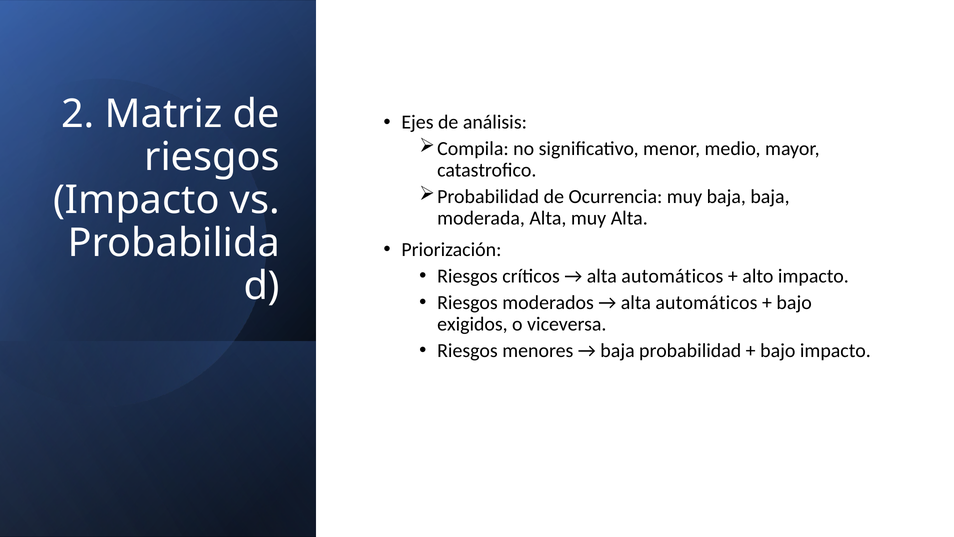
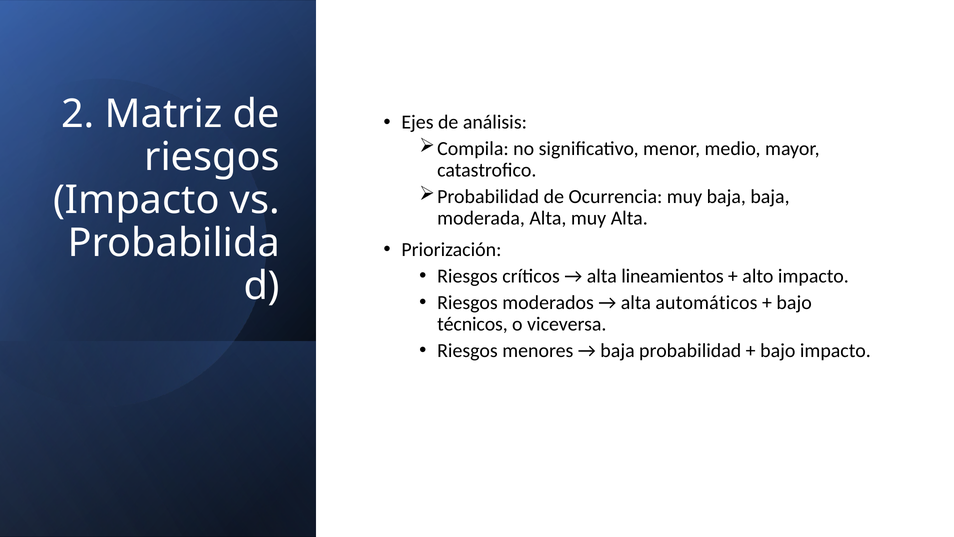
automáticos at (672, 276): automáticos -> lineamientos
exigidos: exigidos -> técnicos
